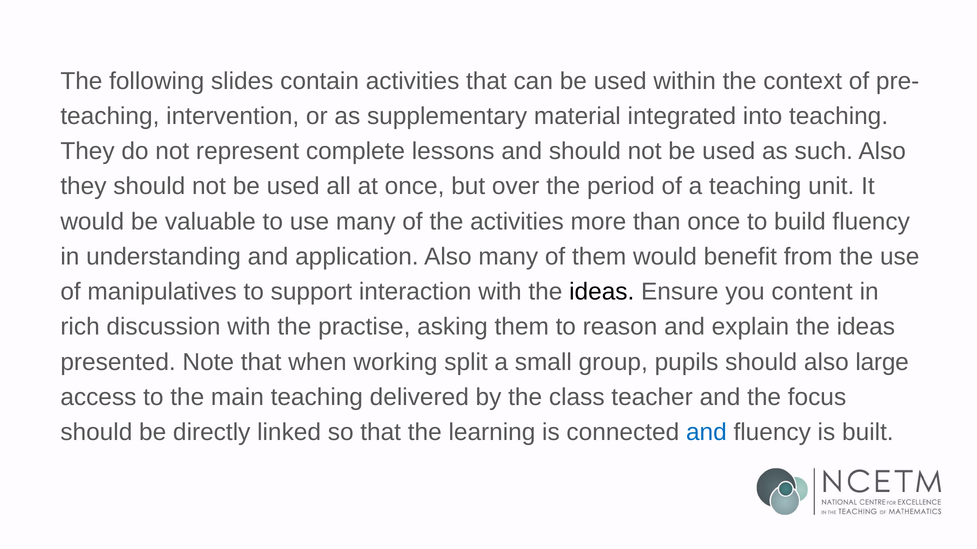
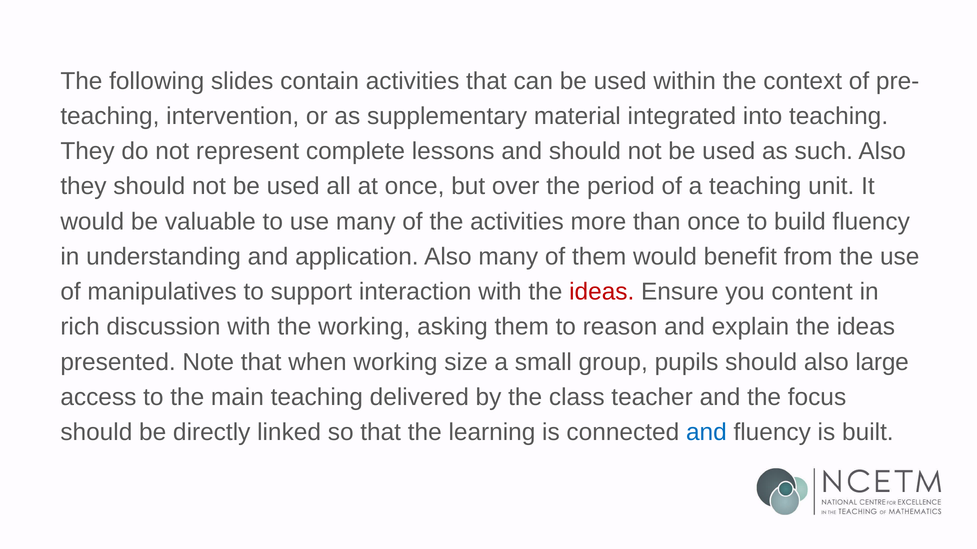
ideas at (602, 292) colour: black -> red
the practise: practise -> working
split: split -> size
